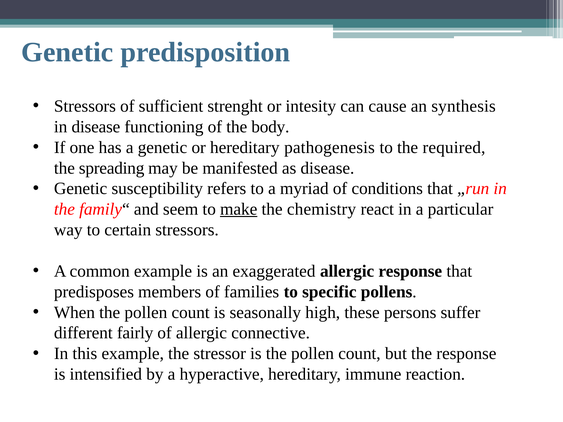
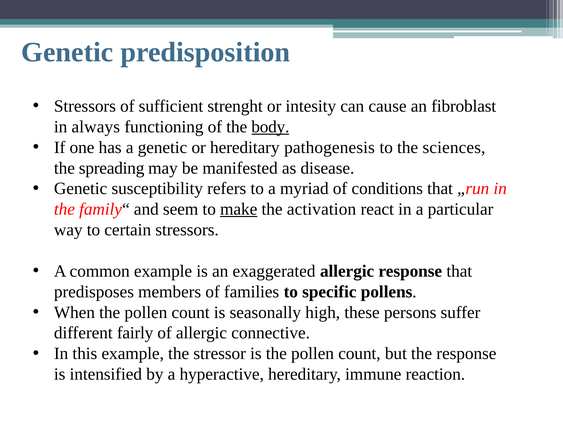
synthesis: synthesis -> fibroblast
in disease: disease -> always
body underline: none -> present
required: required -> sciences
chemistry: chemistry -> activation
